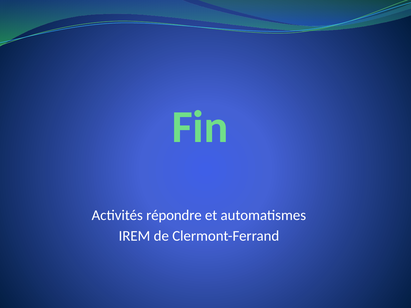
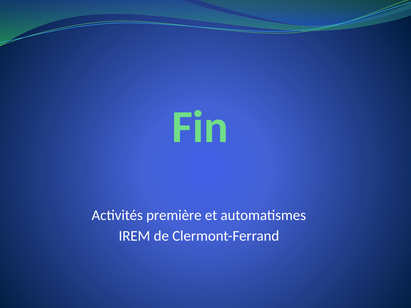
répondre: répondre -> première
